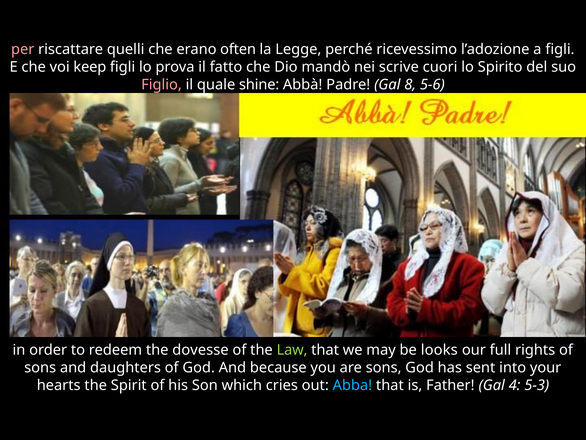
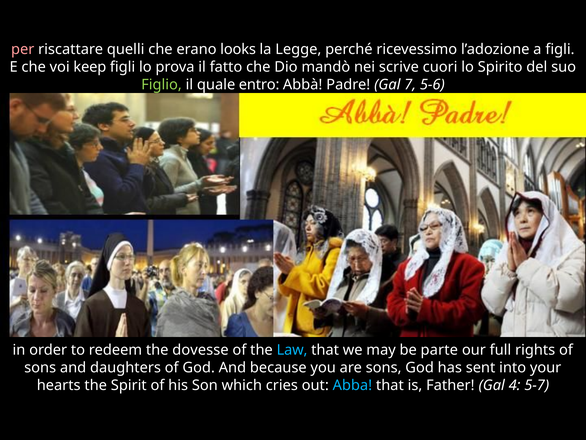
often: often -> looks
Figlio colour: pink -> light green
shine: shine -> entro
8: 8 -> 7
Law colour: light green -> light blue
looks: looks -> parte
5-3: 5-3 -> 5-7
